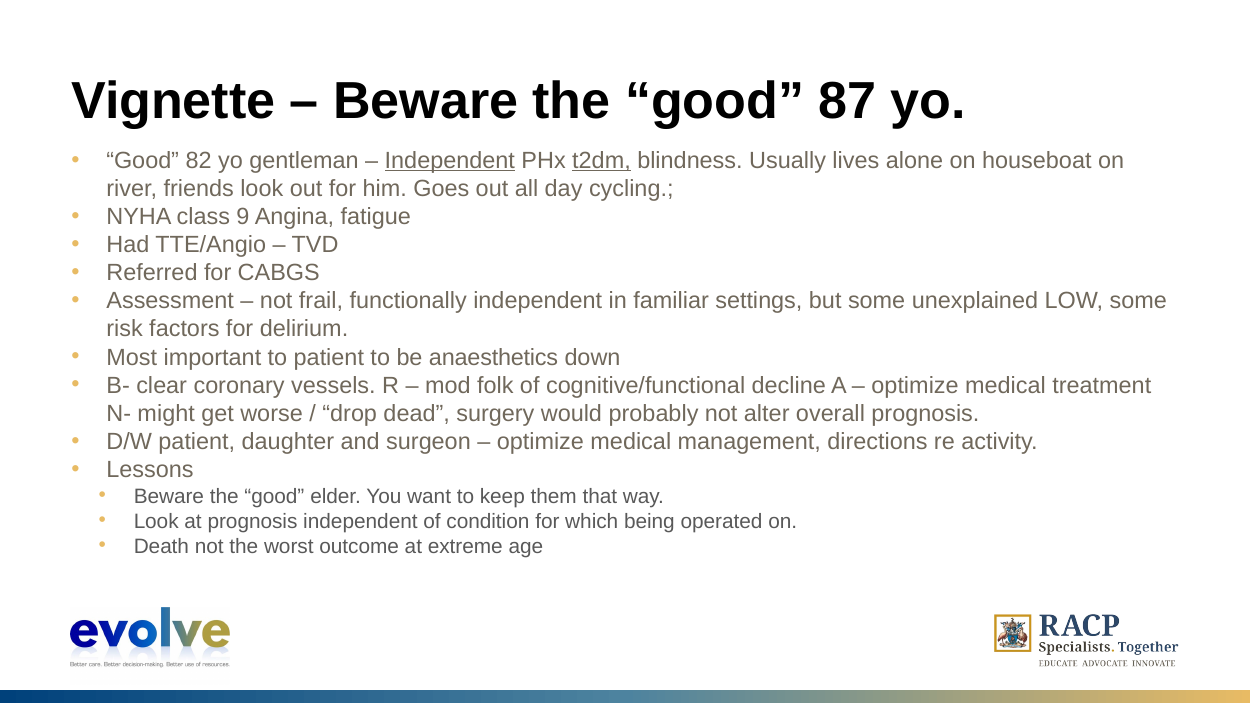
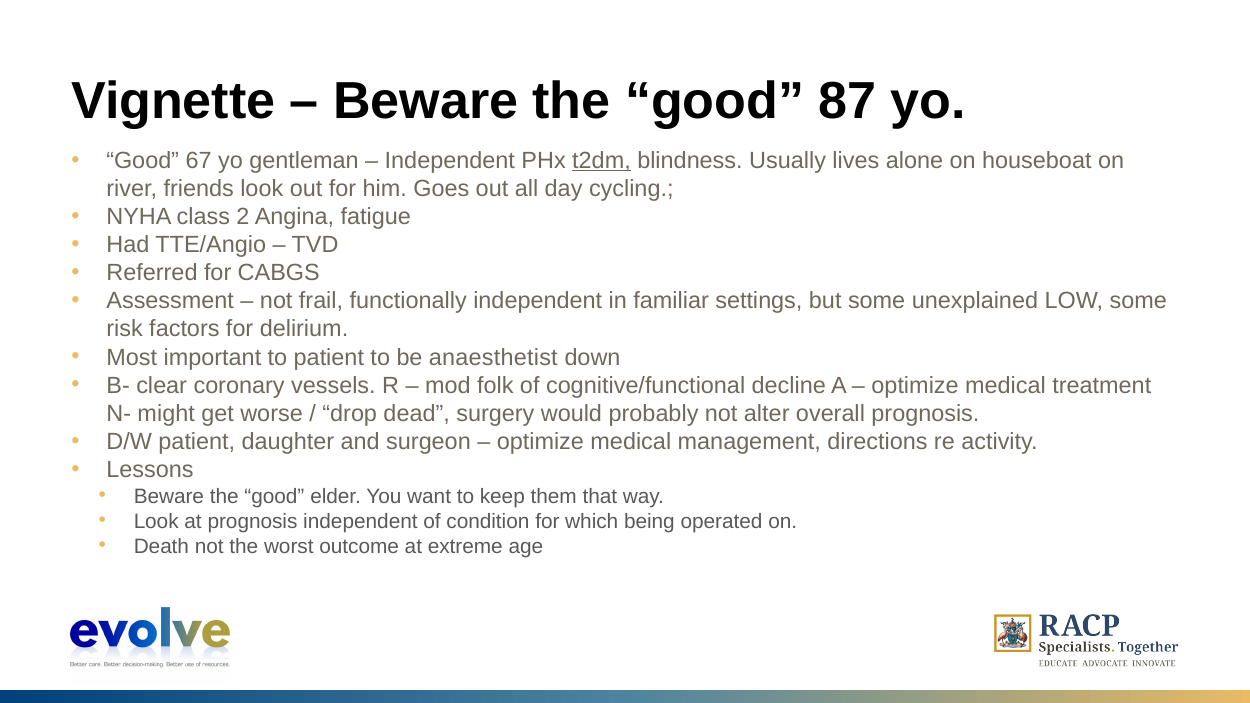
82: 82 -> 67
Independent at (450, 161) underline: present -> none
9: 9 -> 2
anaesthetics: anaesthetics -> anaesthetist
